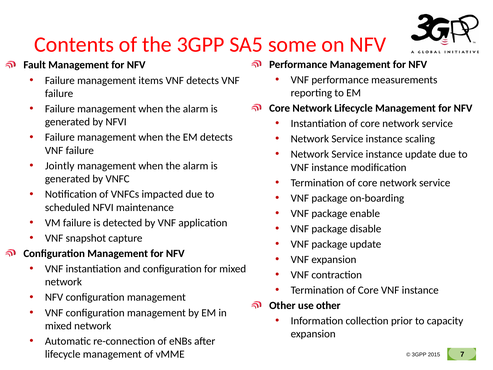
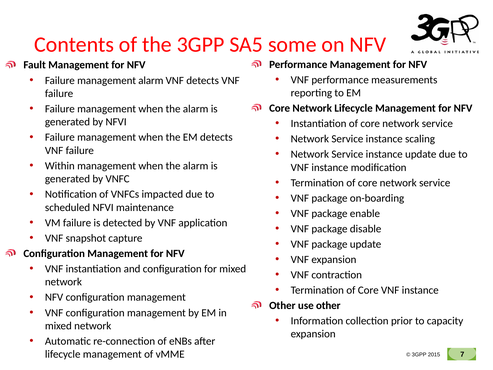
management items: items -> alarm
Jointly: Jointly -> Within
